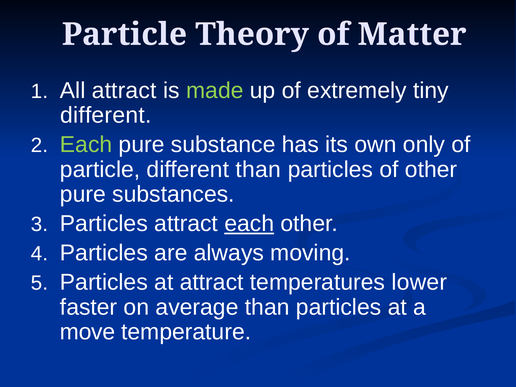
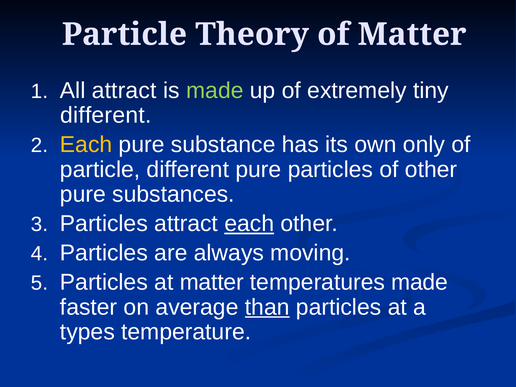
Each at (86, 145) colour: light green -> yellow
different than: than -> pure
at attract: attract -> matter
temperatures lower: lower -> made
than at (267, 307) underline: none -> present
move: move -> types
